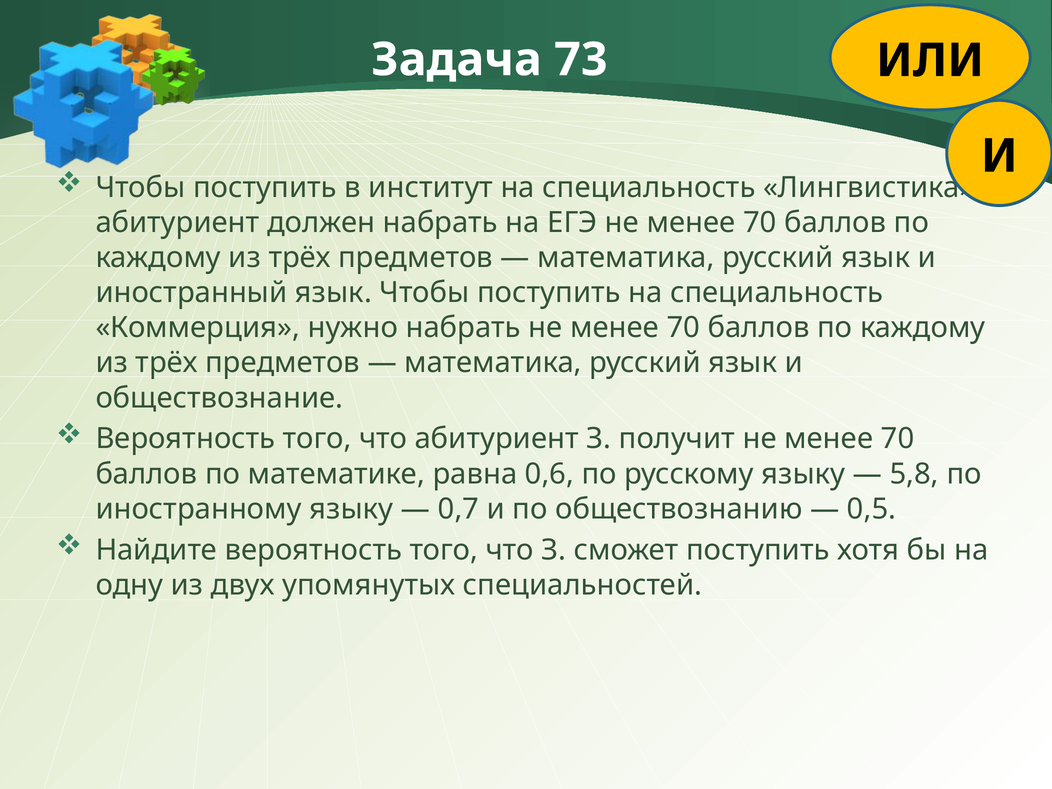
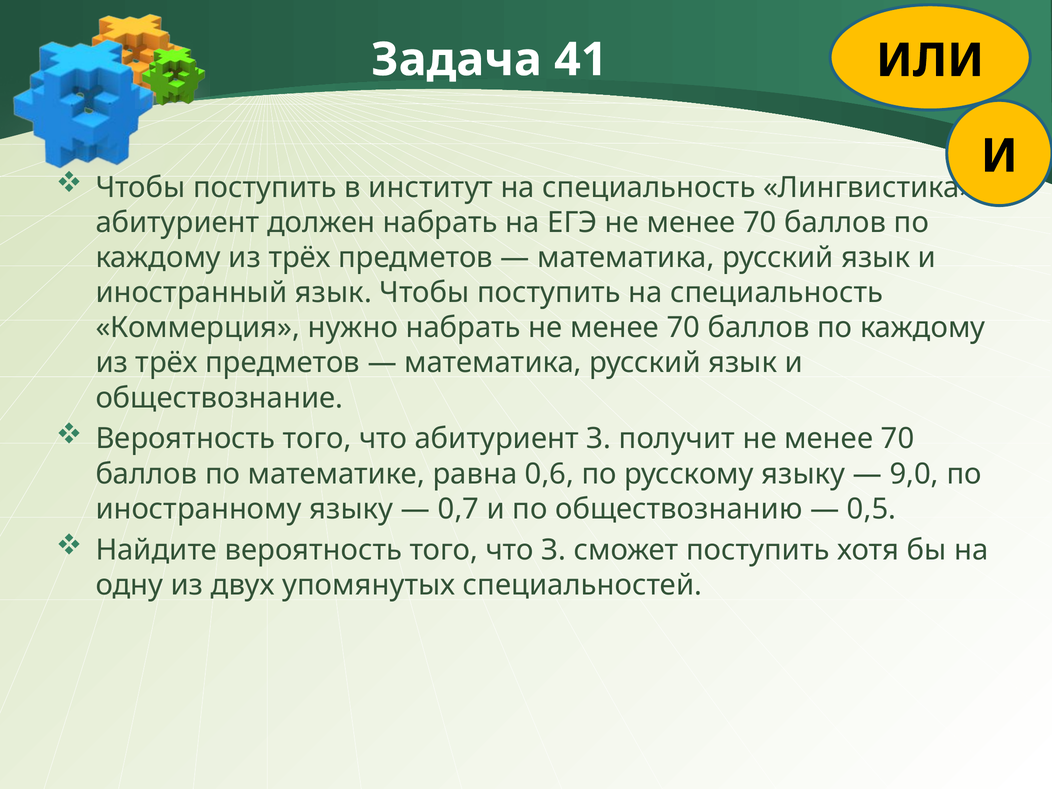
73: 73 -> 41
5,8: 5,8 -> 9,0
